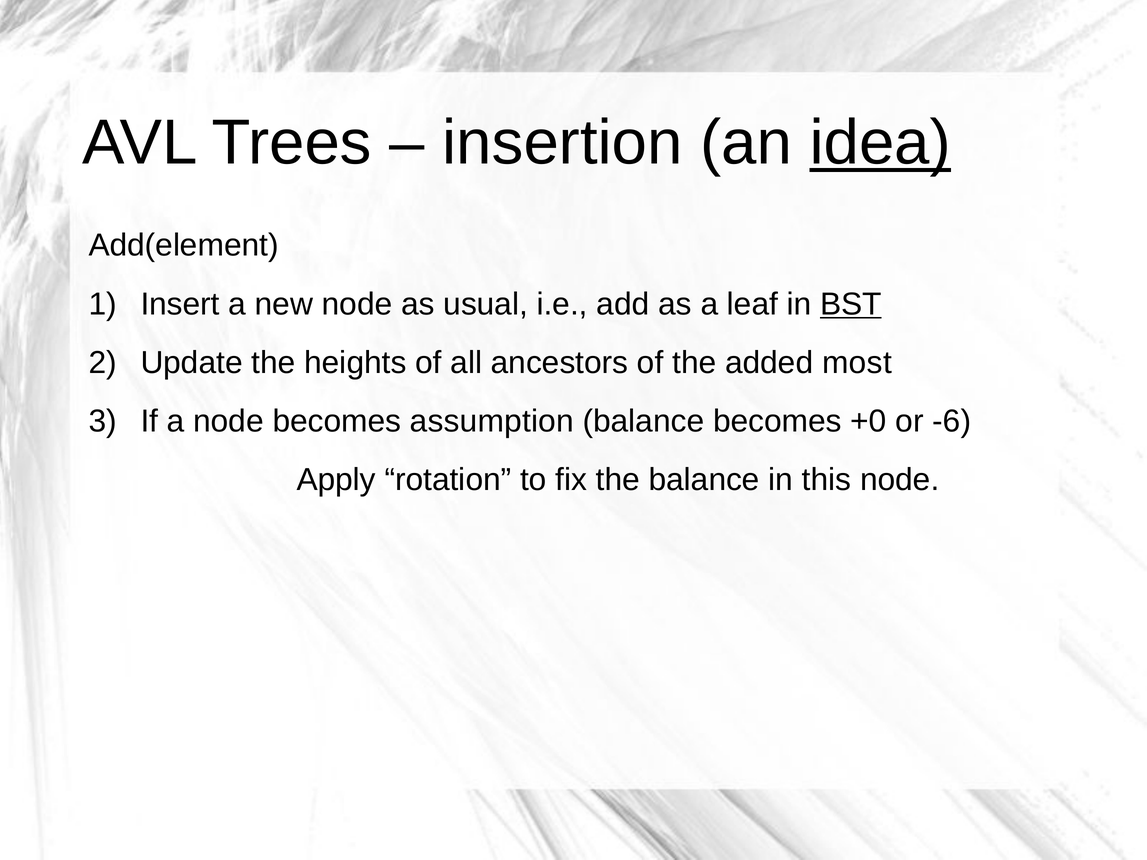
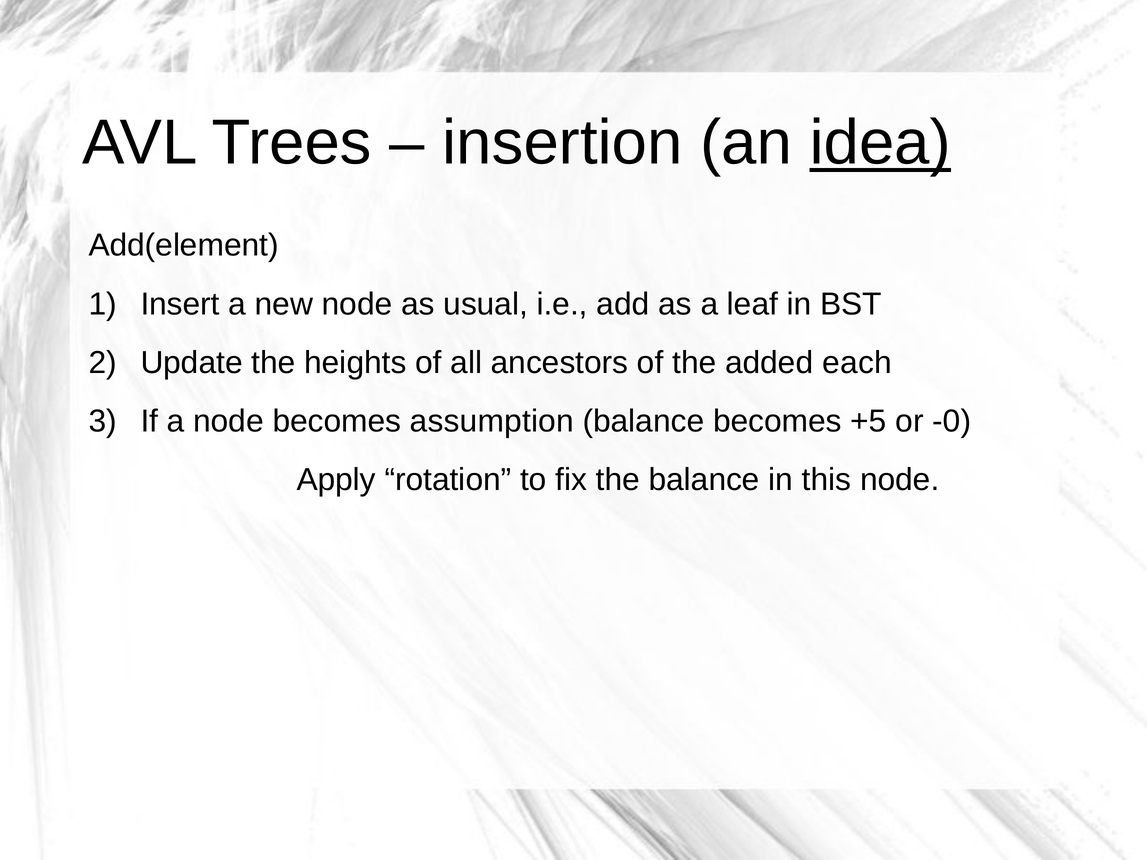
BST underline: present -> none
most: most -> each
+0: +0 -> +5
-6: -6 -> -0
